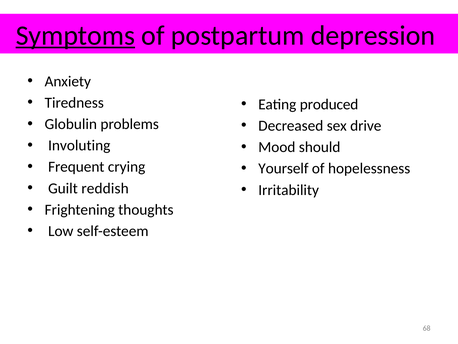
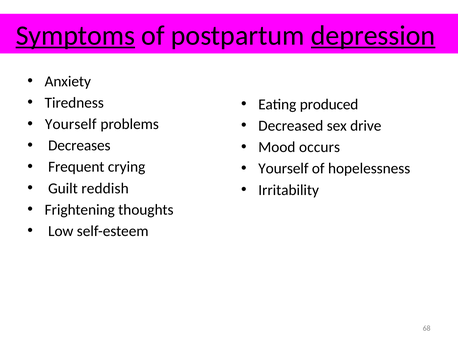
depression underline: none -> present
Globulin at (71, 124): Globulin -> Yourself
Involuting: Involuting -> Decreases
should: should -> occurs
